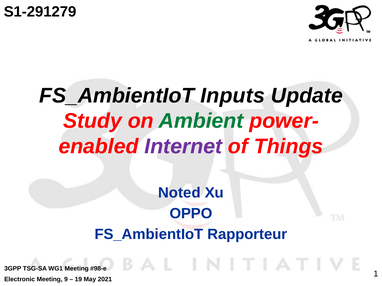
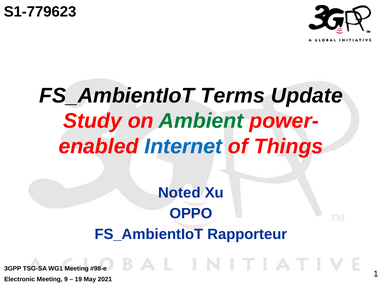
S1-291279: S1-291279 -> S1-779623
Inputs: Inputs -> Terms
Internet colour: purple -> blue
